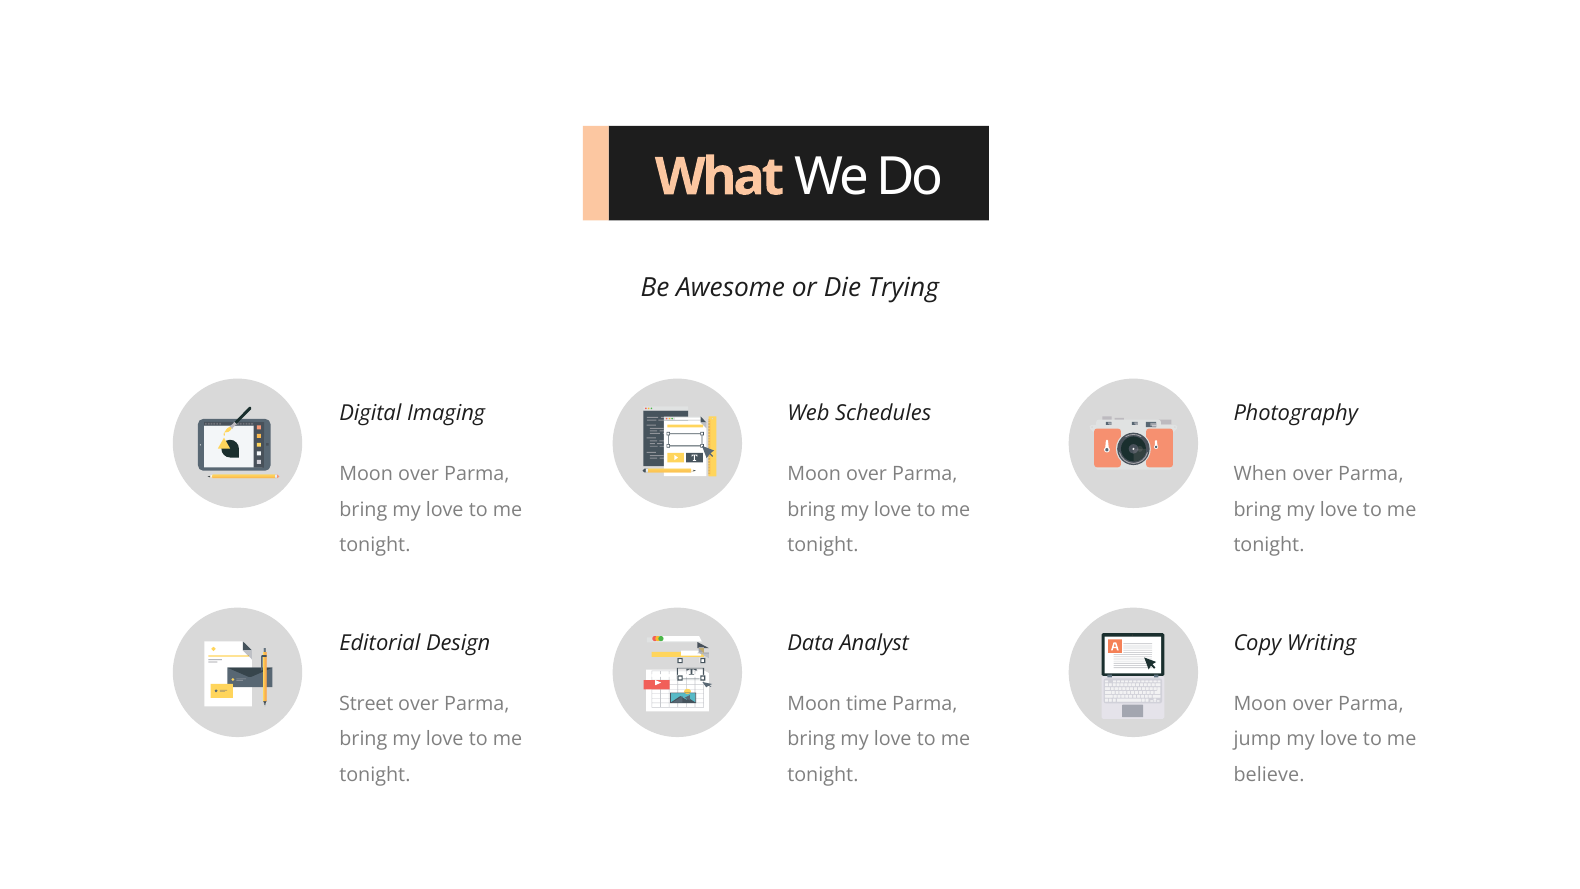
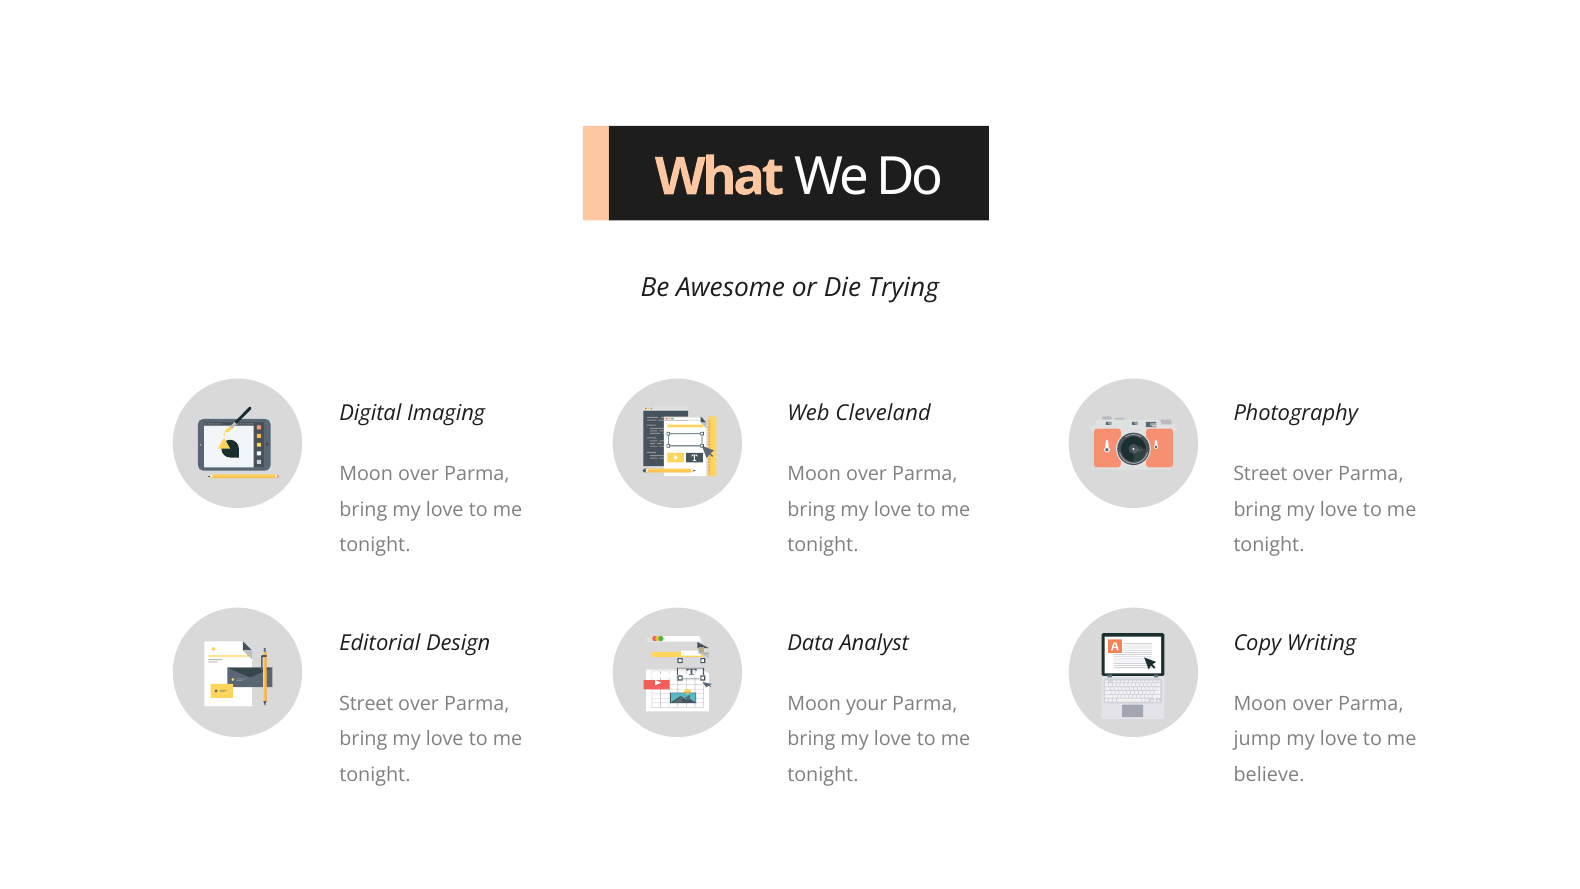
Schedules: Schedules -> Cleveland
When at (1260, 474): When -> Street
time: time -> your
